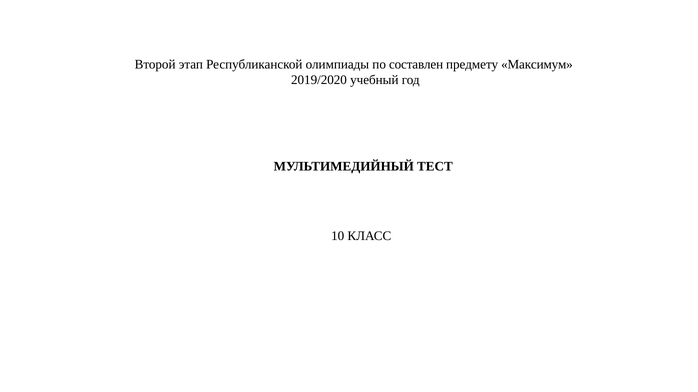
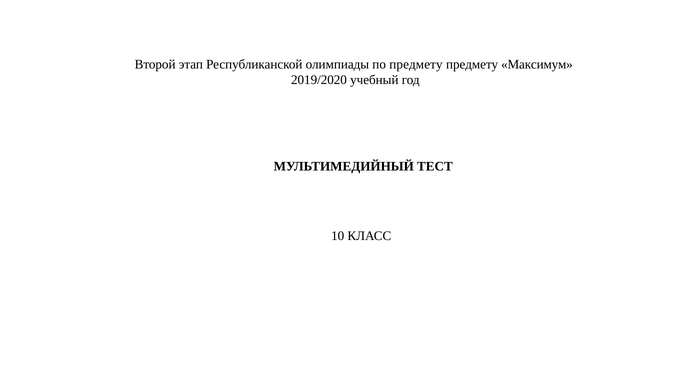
по составлен: составлен -> предмету
